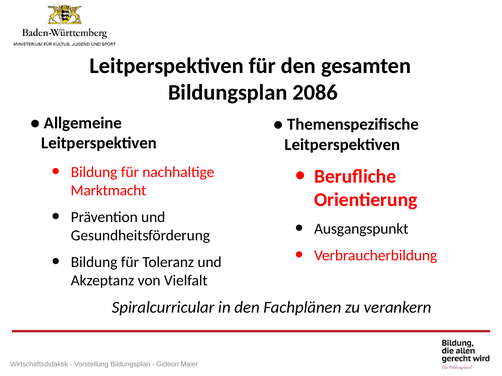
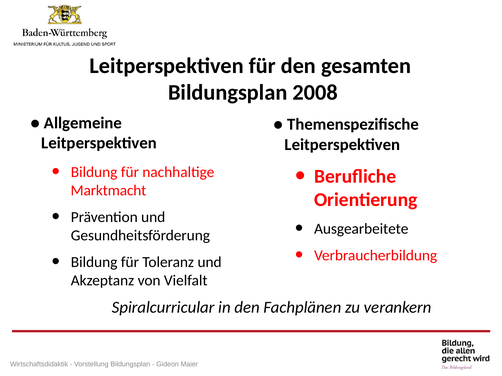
2086: 2086 -> 2008
Ausgangspunkt: Ausgangspunkt -> Ausgearbeitete
